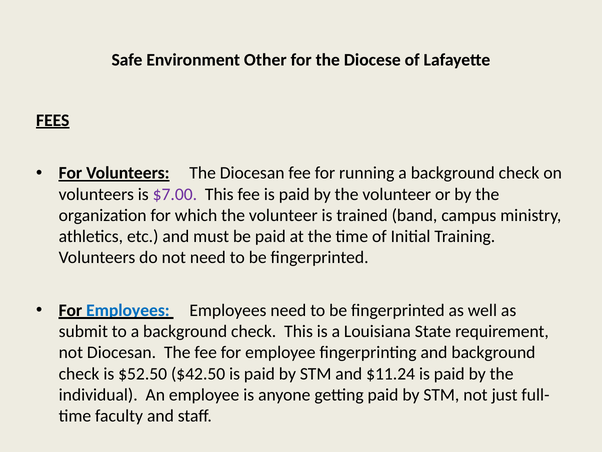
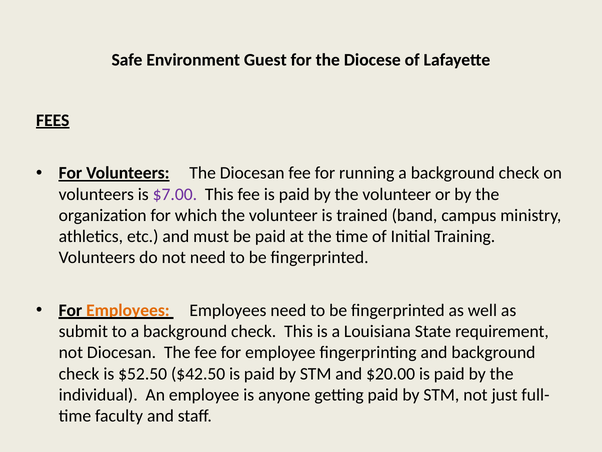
Other: Other -> Guest
Employees at (128, 310) colour: blue -> orange
$11.24: $11.24 -> $20.00
